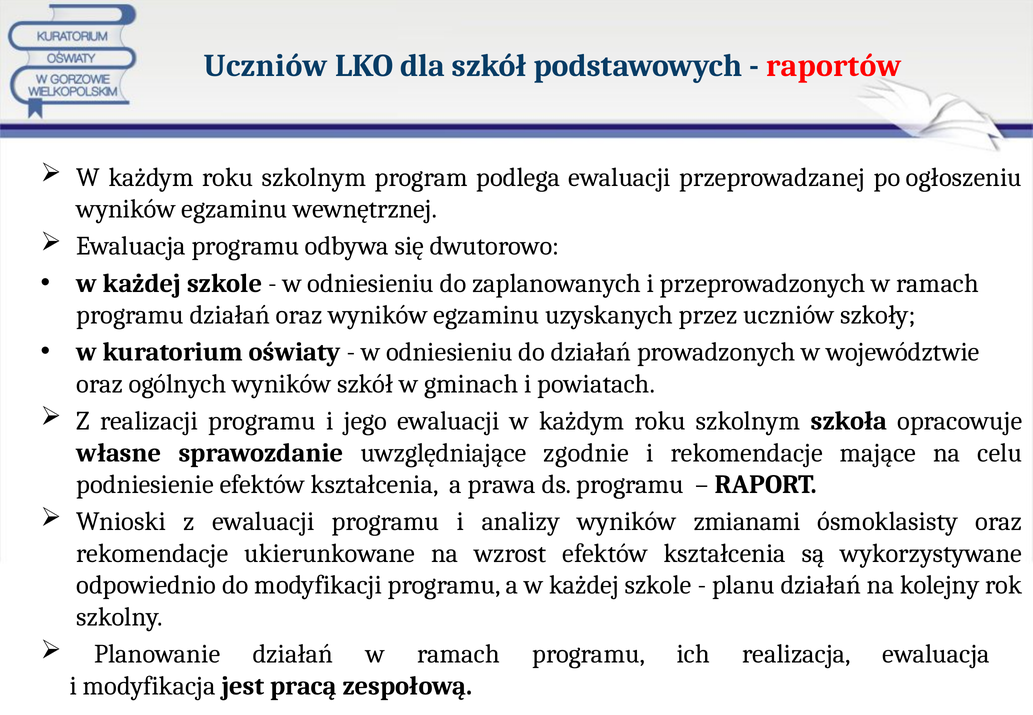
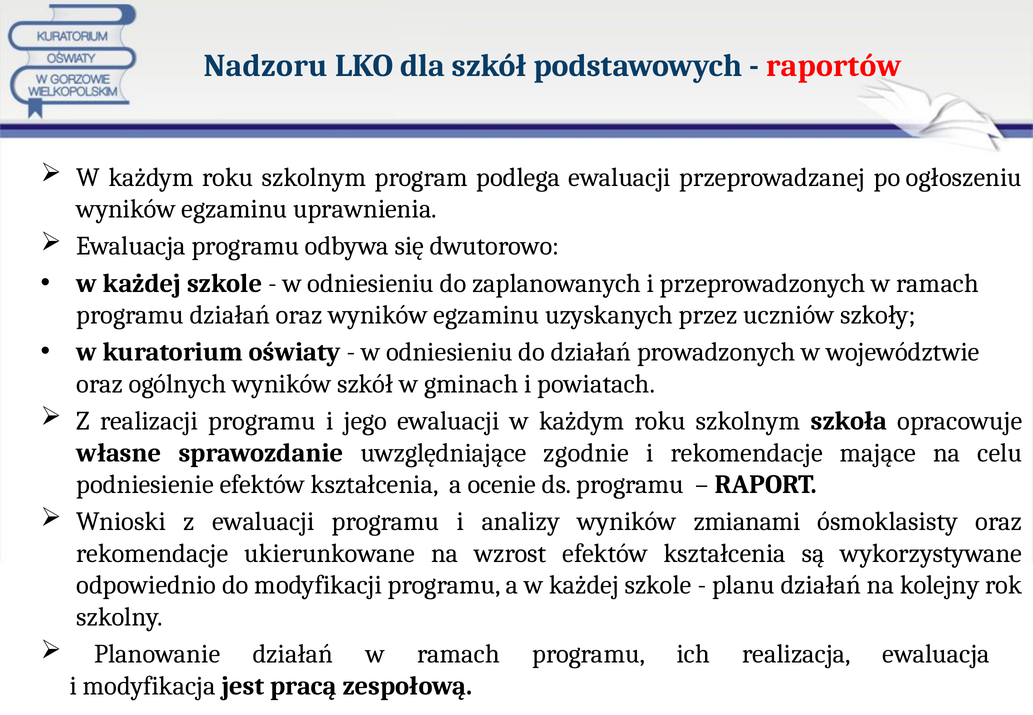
Uczniów at (266, 66): Uczniów -> Nadzoru
wewnętrznej: wewnętrznej -> uprawnienia
prawa: prawa -> ocenie
